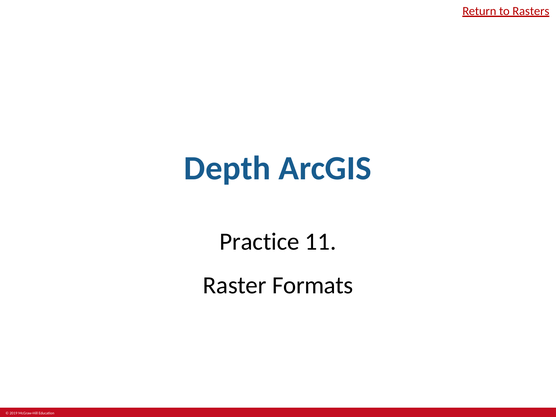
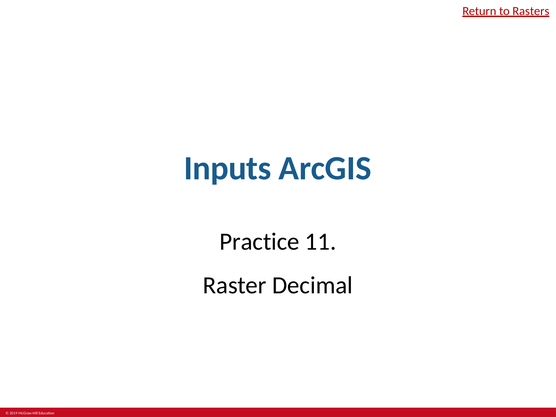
Depth: Depth -> Inputs
Formats: Formats -> Decimal
